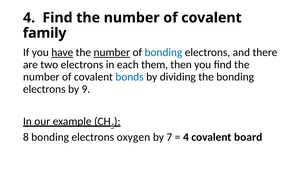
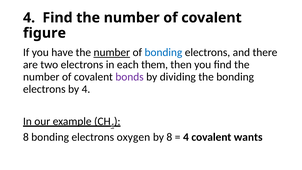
family: family -> figure
have underline: present -> none
bonds colour: blue -> purple
by 9: 9 -> 4
by 7: 7 -> 8
board: board -> wants
